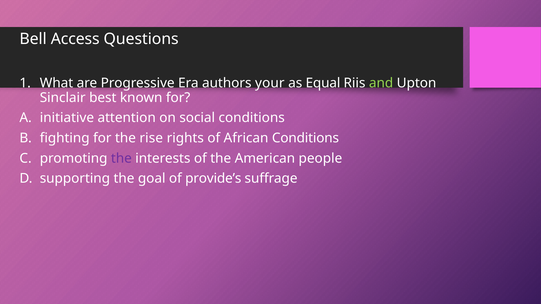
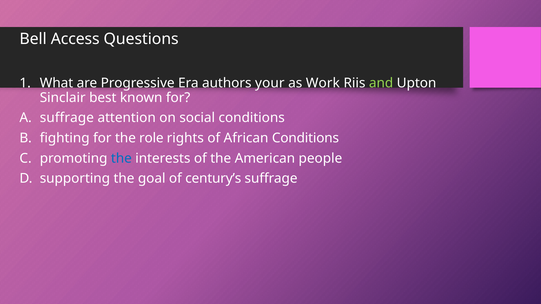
Equal: Equal -> Work
initiative at (67, 118): initiative -> suffrage
rise: rise -> role
the at (121, 158) colour: purple -> blue
provide’s: provide’s -> century’s
